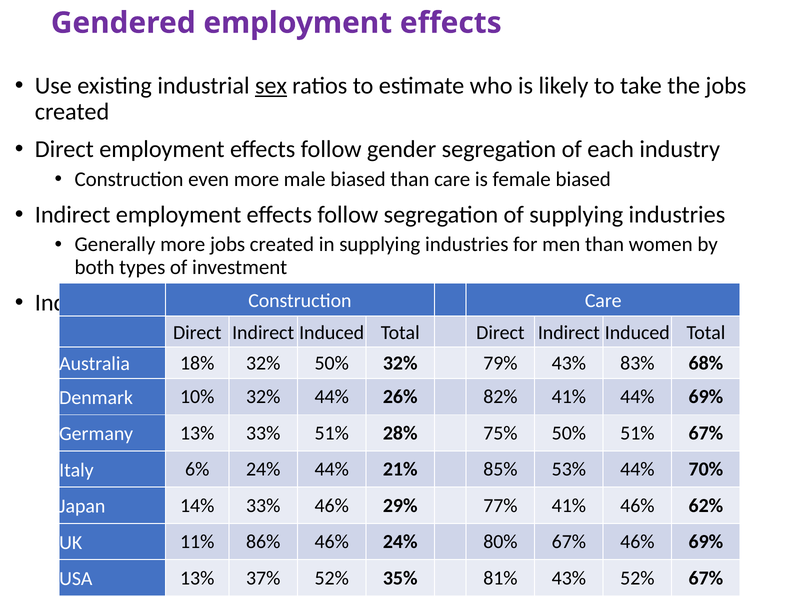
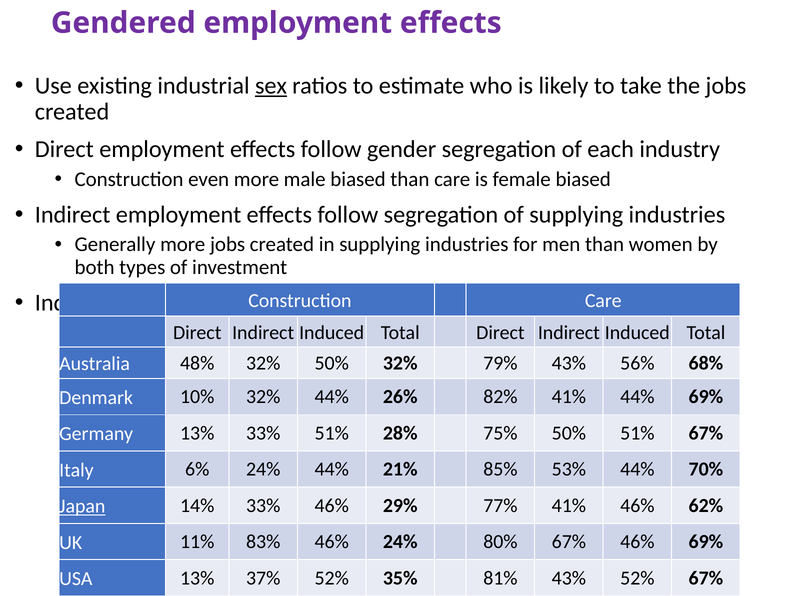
18%: 18% -> 48%
83%: 83% -> 56%
Japan underline: none -> present
86%: 86% -> 83%
